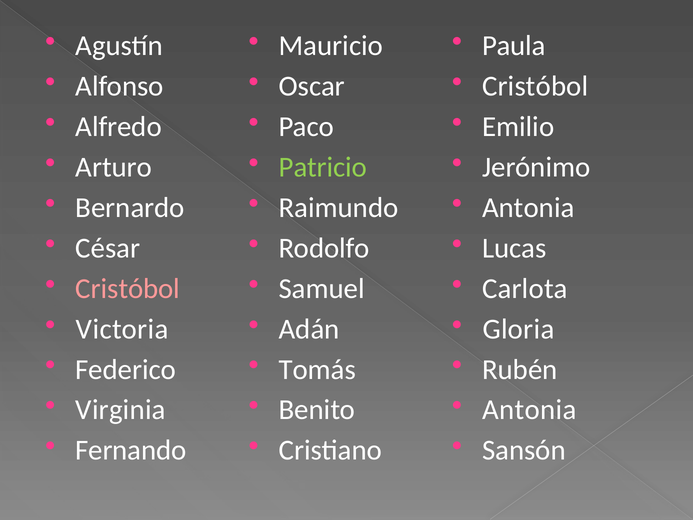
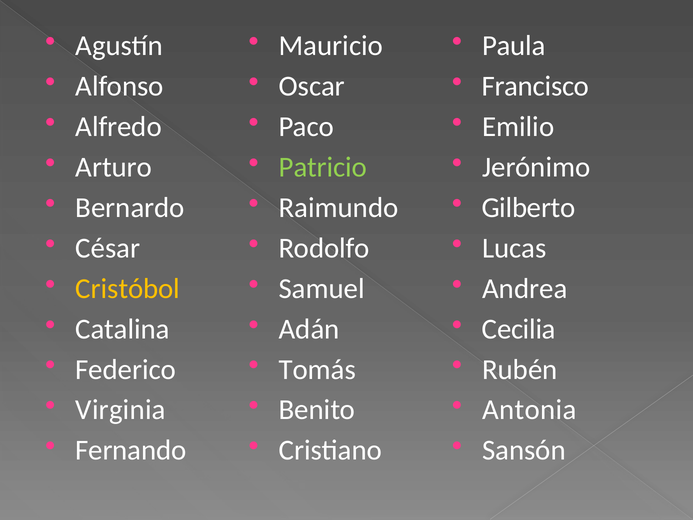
Cristóbol at (535, 86): Cristóbol -> Francisco
Antonia at (528, 208): Antonia -> Gilberto
Cristóbol at (128, 288) colour: pink -> yellow
Carlota: Carlota -> Andrea
Victoria: Victoria -> Catalina
Gloria: Gloria -> Cecilia
